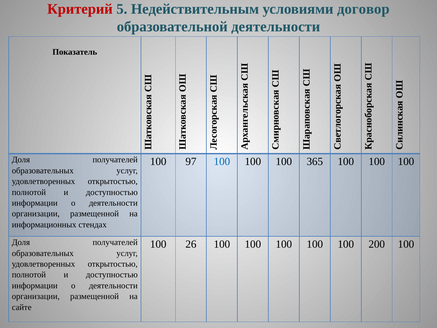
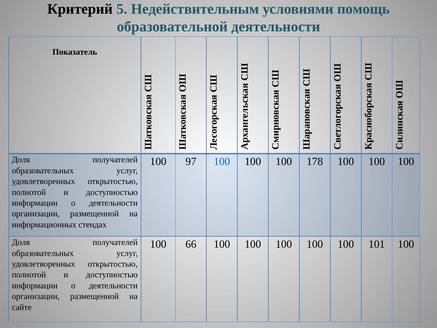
Критерий colour: red -> black
договор: договор -> помощь
365: 365 -> 178
26: 26 -> 66
200: 200 -> 101
